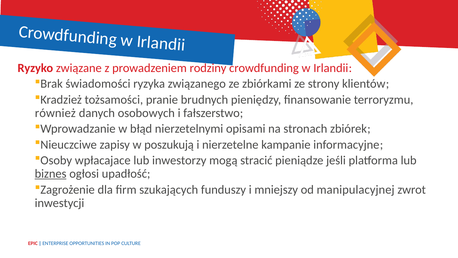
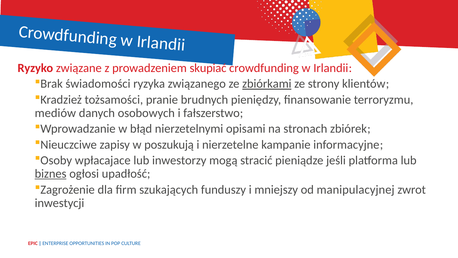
rodziny: rodziny -> skupiać
zbiórkami underline: none -> present
również: również -> mediów
